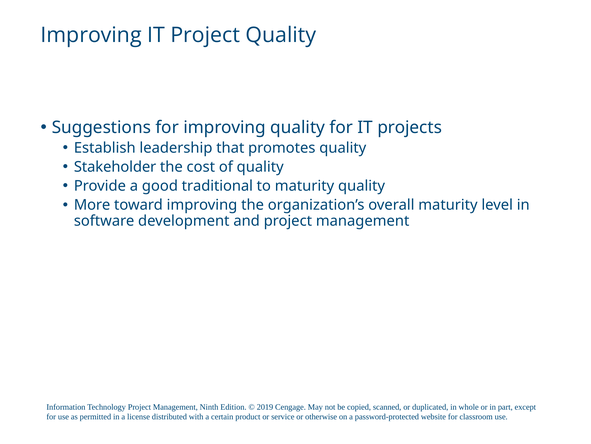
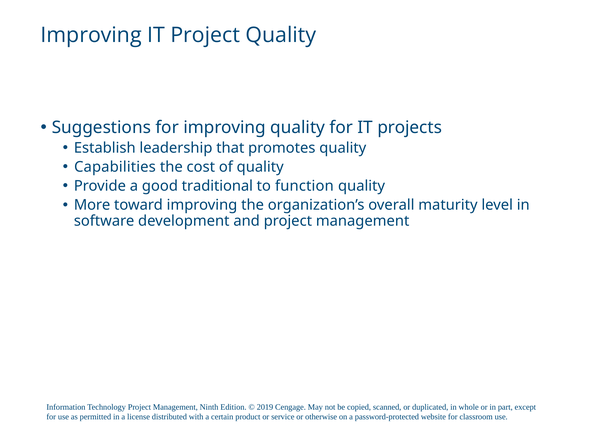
Stakeholder: Stakeholder -> Capabilities
to maturity: maturity -> function
